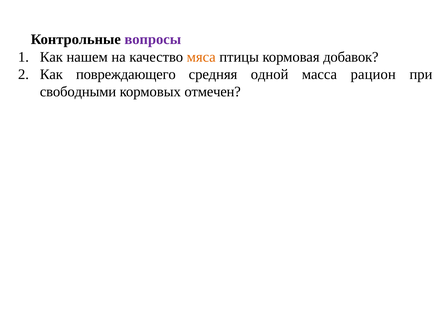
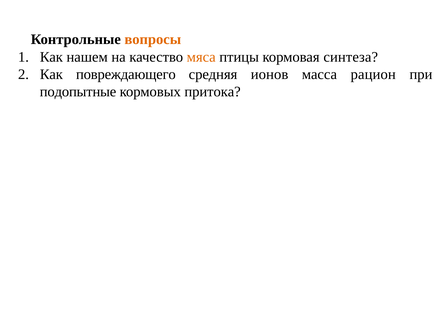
вопросы colour: purple -> orange
добавок: добавок -> синтеза
одной: одной -> ионов
свободными: свободными -> подопытные
отмечен: отмечен -> притока
